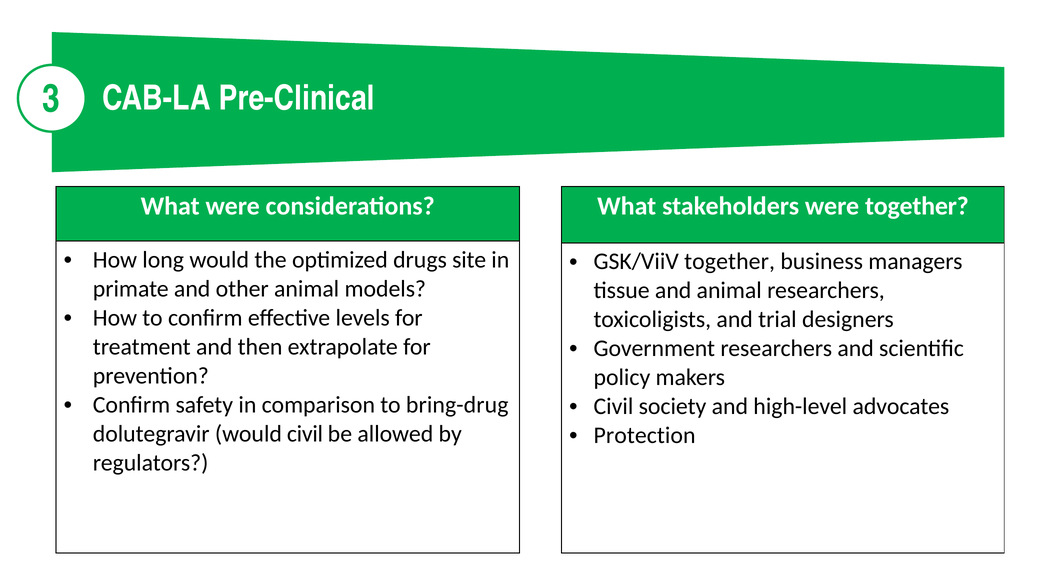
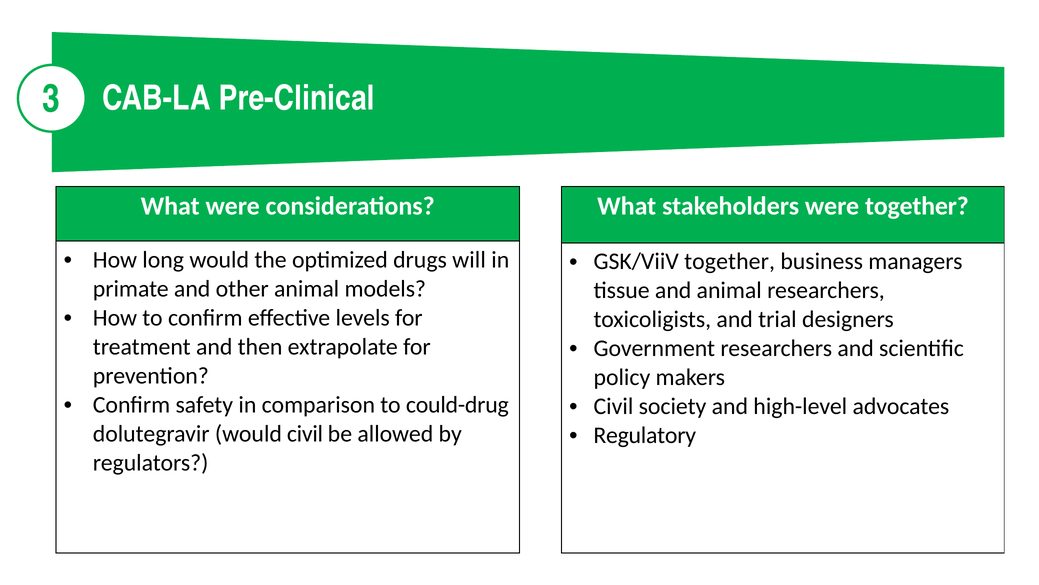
site: site -> will
bring-drug: bring-drug -> could-drug
Protection: Protection -> Regulatory
